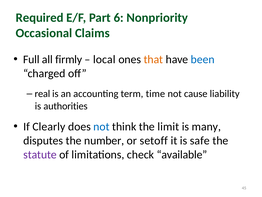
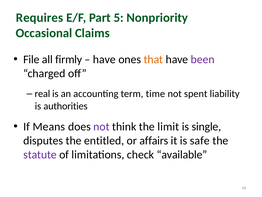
Required: Required -> Requires
6: 6 -> 5
Full: Full -> File
local at (104, 59): local -> have
been colour: blue -> purple
cause: cause -> spent
Clearly: Clearly -> Means
not at (101, 126) colour: blue -> purple
many: many -> single
number: number -> entitled
setoff: setoff -> affairs
